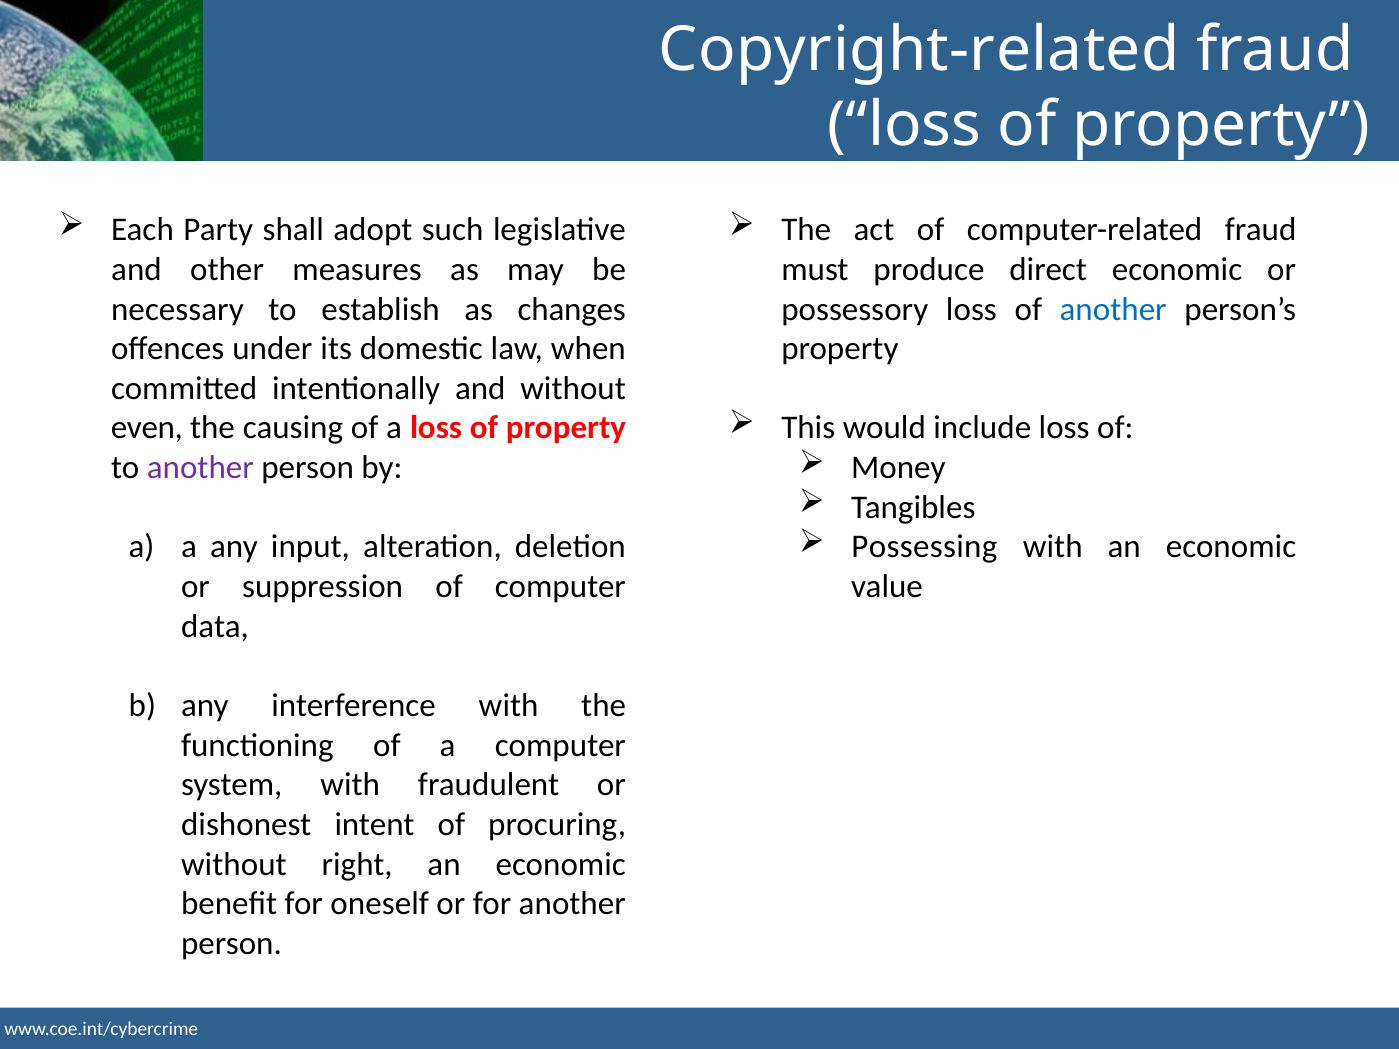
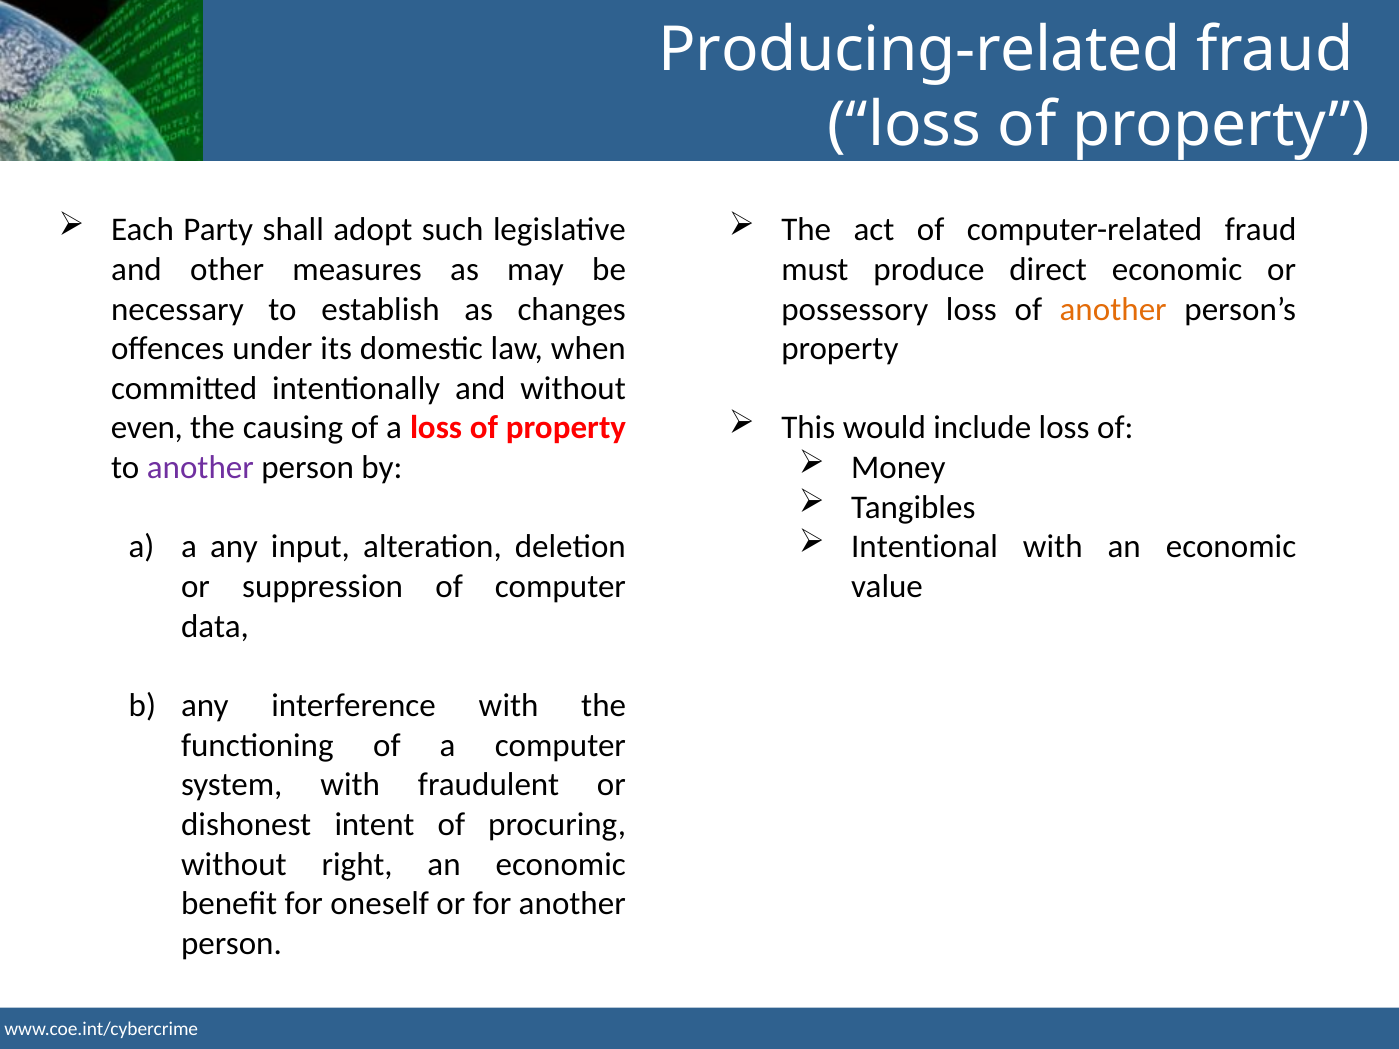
Copyright-related: Copyright-related -> Producing-related
another at (1113, 309) colour: blue -> orange
Possessing: Possessing -> Intentional
